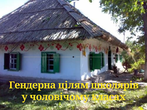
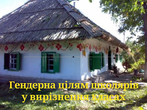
чоловічому: чоловічому -> вирізнення
